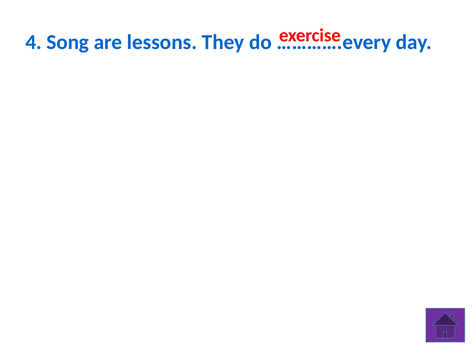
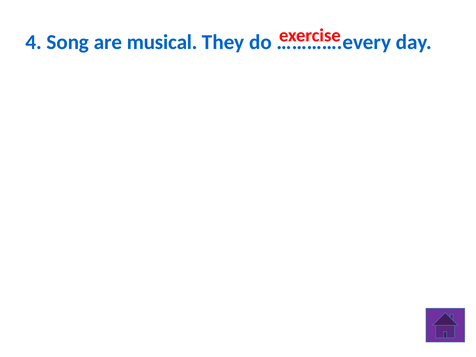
lessons: lessons -> musical
